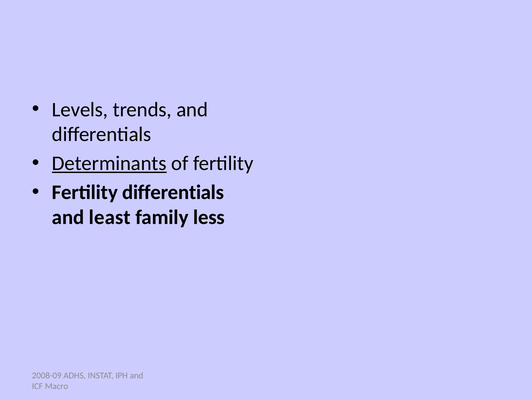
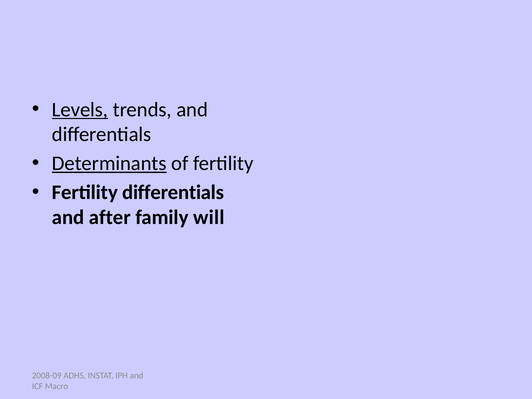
Levels underline: none -> present
least: least -> after
less: less -> will
